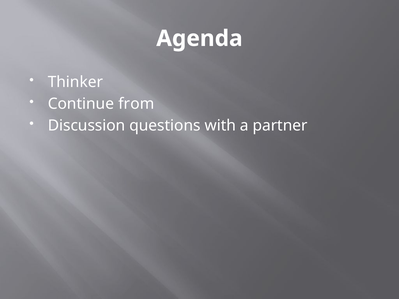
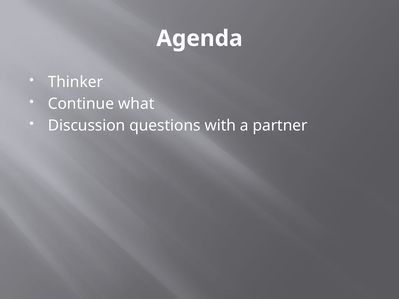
from: from -> what
